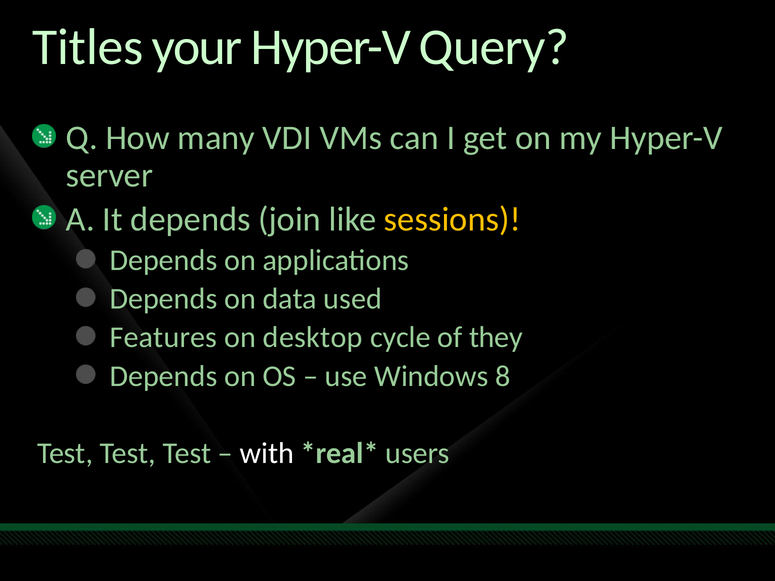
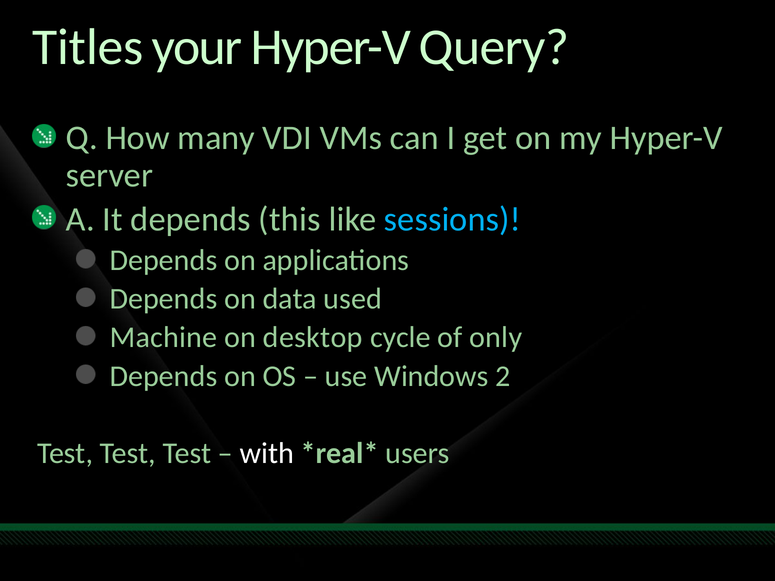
join: join -> this
sessions colour: yellow -> light blue
Features: Features -> Machine
they: they -> only
8: 8 -> 2
